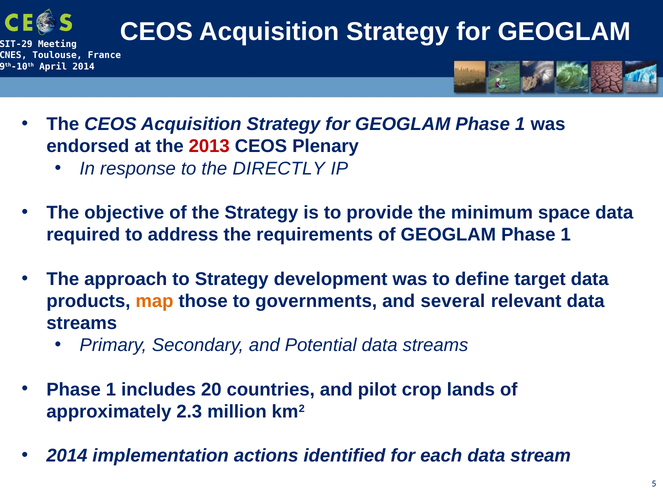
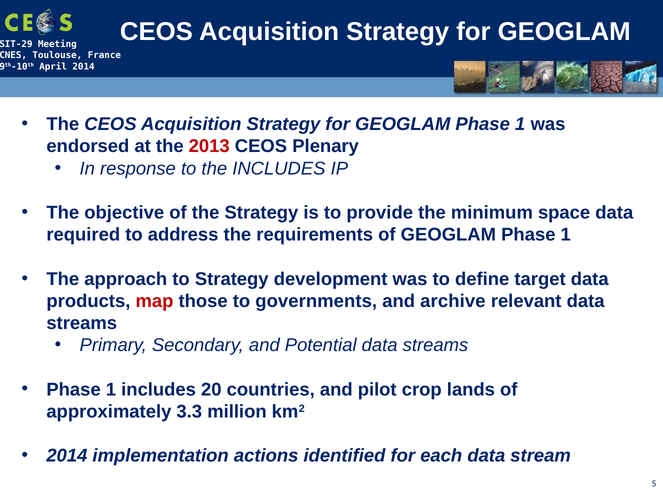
the DIRECTLY: DIRECTLY -> INCLUDES
map colour: orange -> red
several: several -> archive
2.3: 2.3 -> 3.3
